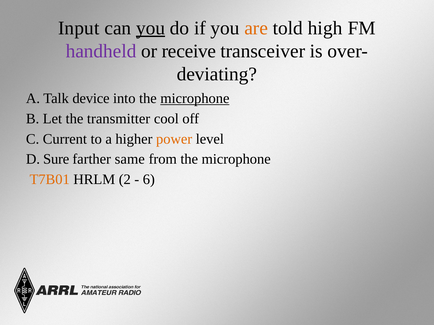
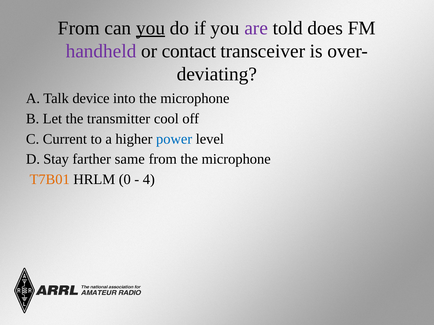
Input at (79, 28): Input -> From
are colour: orange -> purple
high: high -> does
receive: receive -> contact
microphone at (195, 99) underline: present -> none
power colour: orange -> blue
Sure: Sure -> Stay
2: 2 -> 0
6: 6 -> 4
